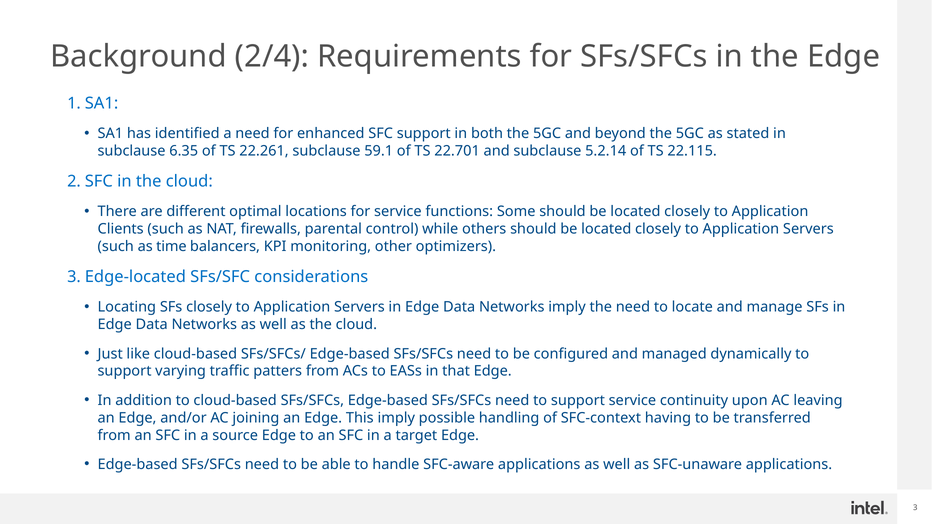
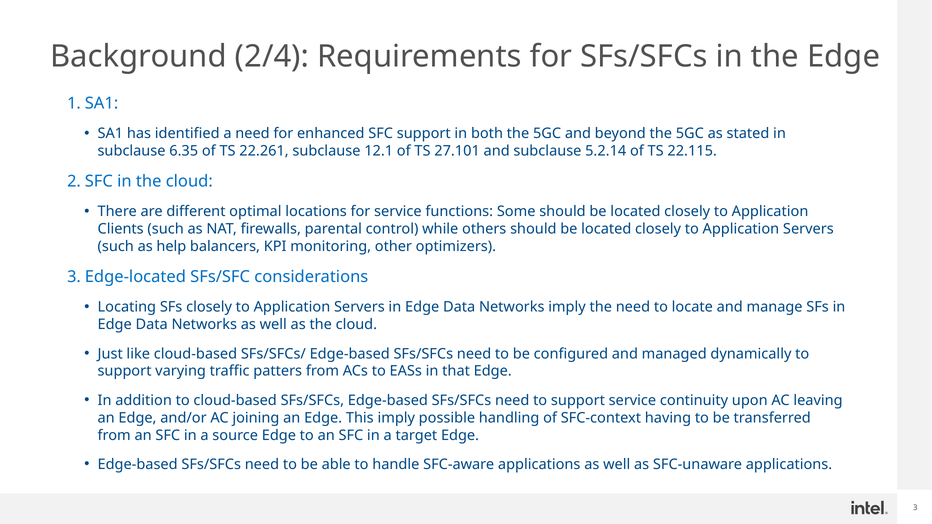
59.1: 59.1 -> 12.1
22.701: 22.701 -> 27.101
time: time -> help
